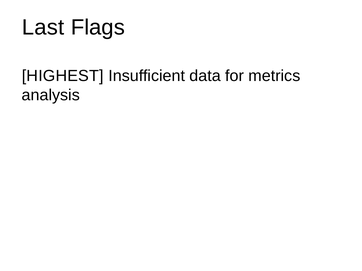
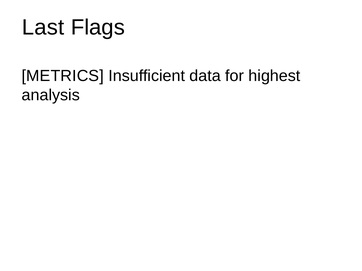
HIGHEST: HIGHEST -> METRICS
metrics: metrics -> highest
